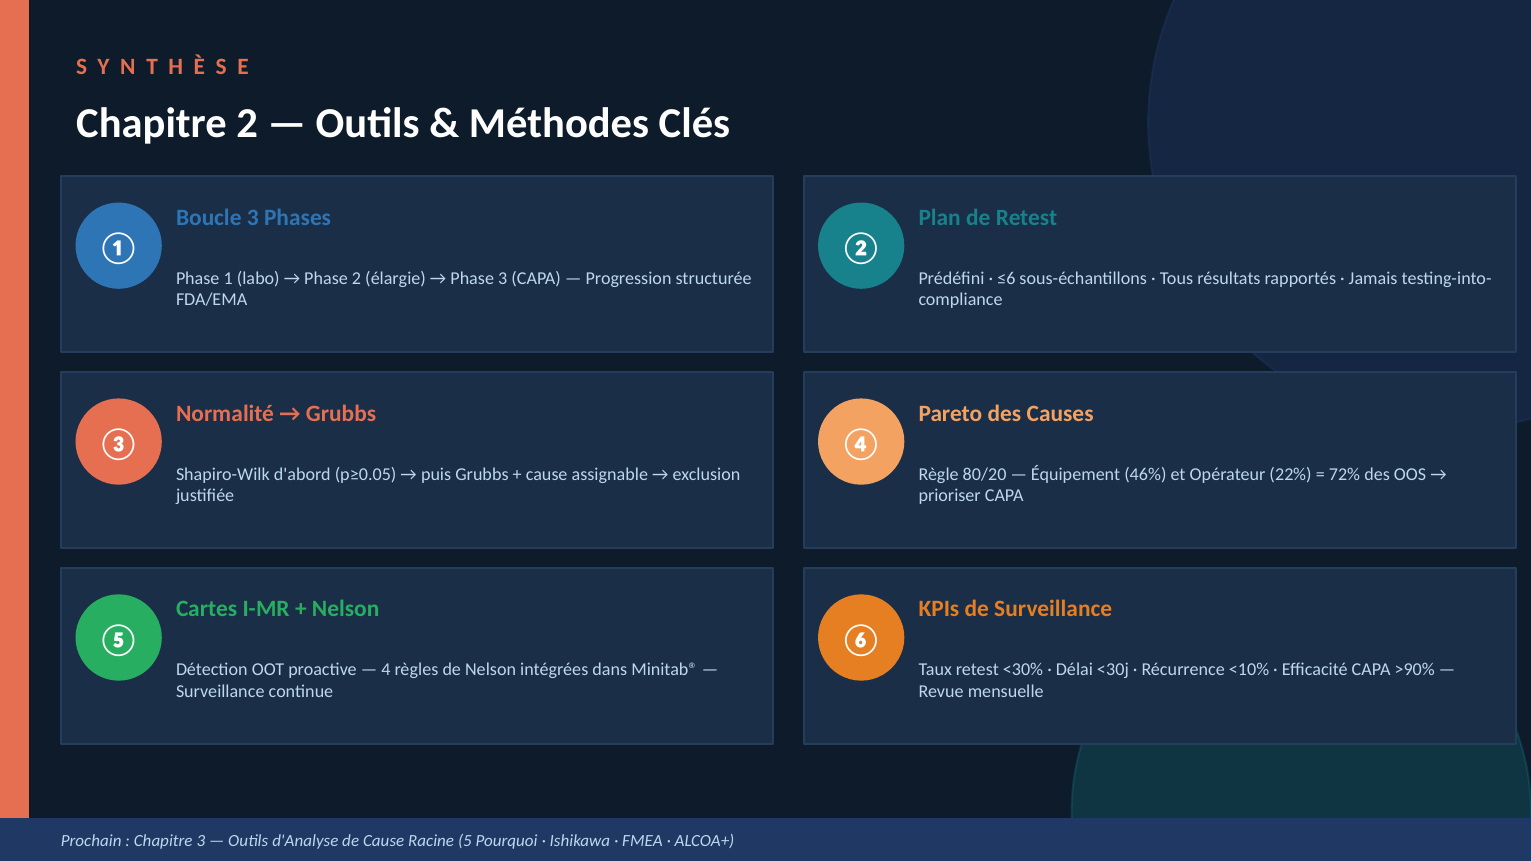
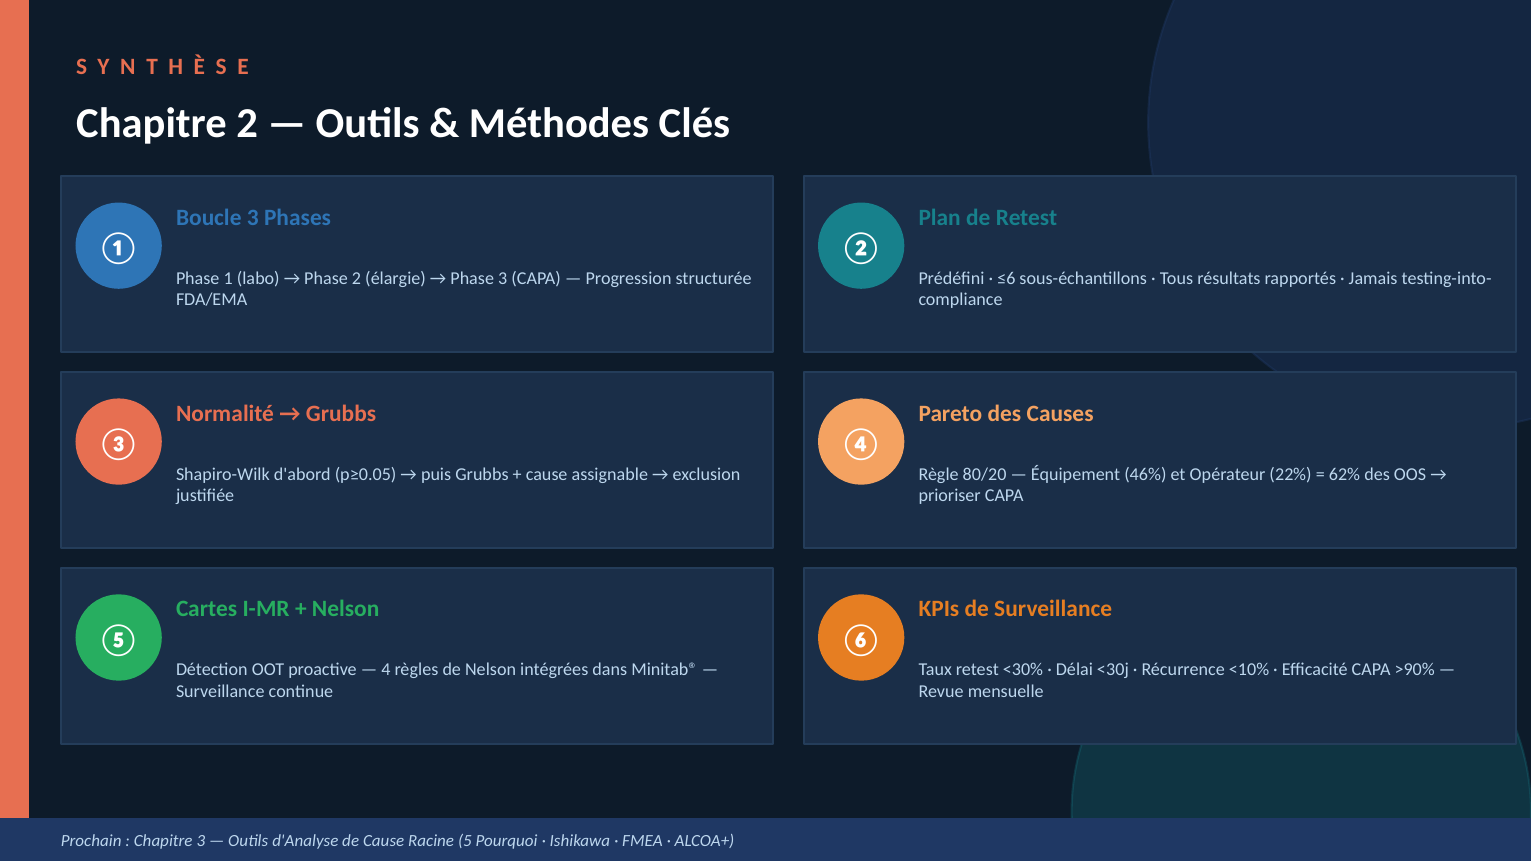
72%: 72% -> 62%
